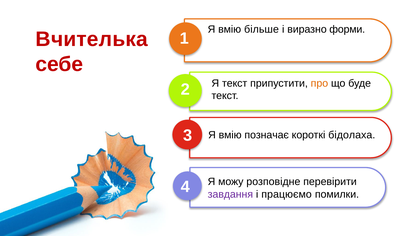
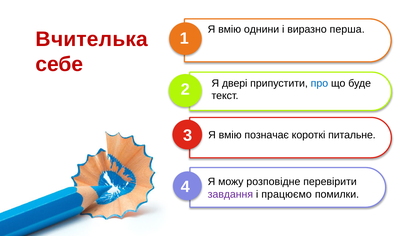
більше: більше -> однини
форми: форми -> перша
Я текст: текст -> двері
про colour: orange -> blue
бідолаха: бідолаха -> питальне
